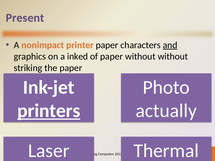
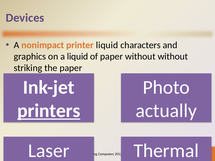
Present: Present -> Devices
printer paper: paper -> liquid
and underline: present -> none
a inked: inked -> liquid
